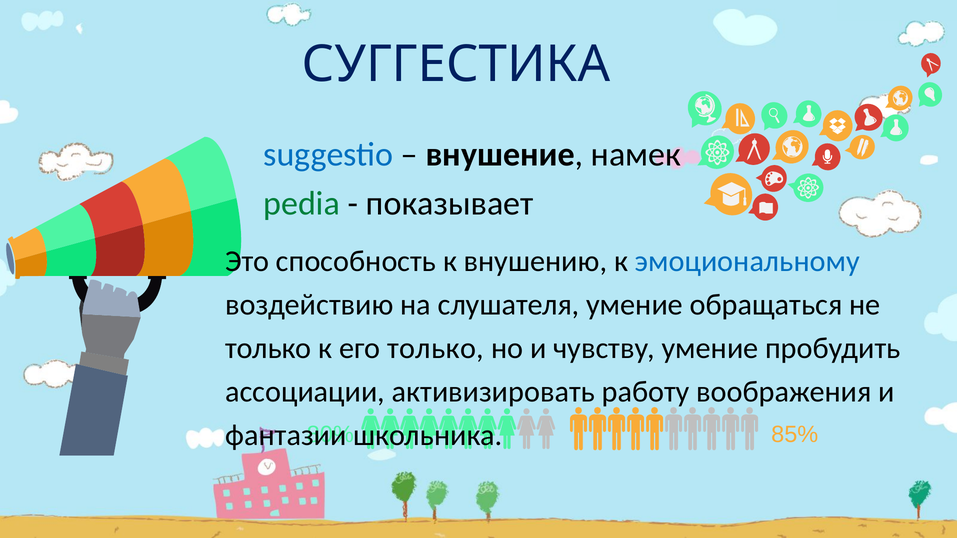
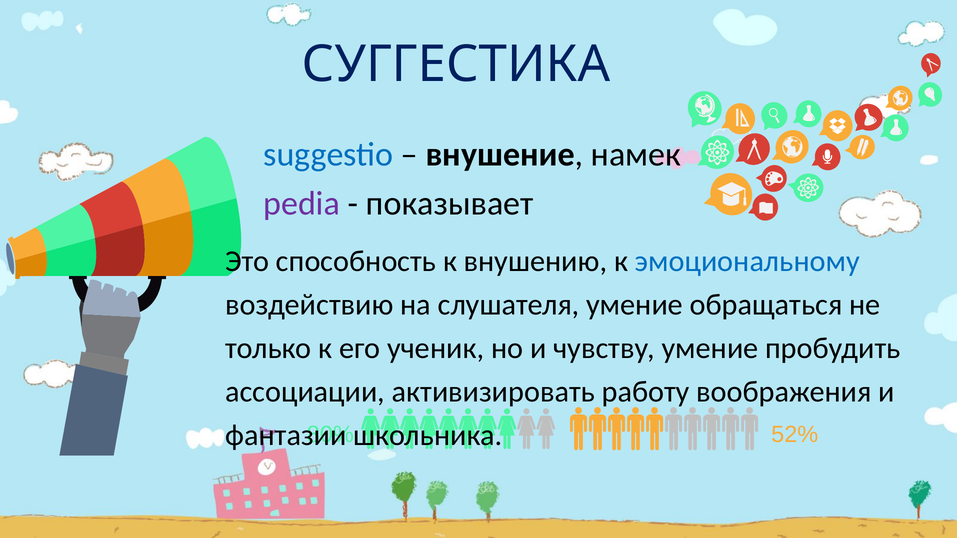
pedia colour: green -> purple
его только: только -> ученик
85%: 85% -> 52%
